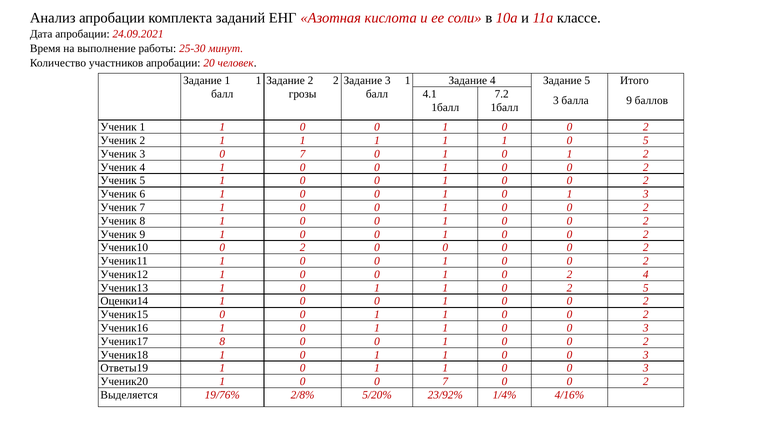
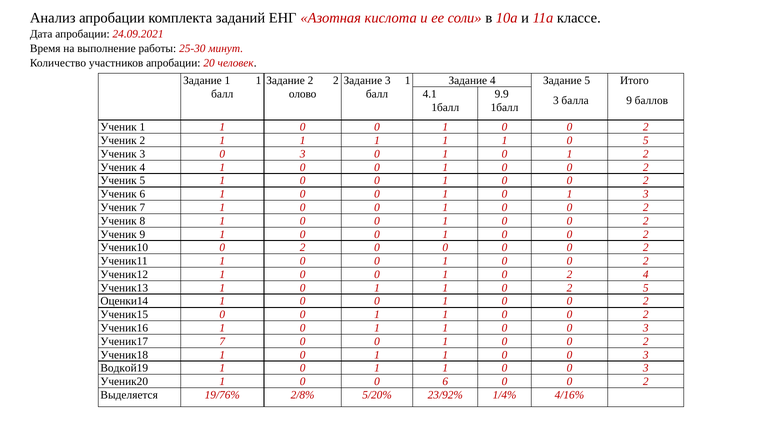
грозы: грозы -> олово
7.2: 7.2 -> 9.9
3 0 7: 7 -> 3
Ученик17 8: 8 -> 7
Ответы19: Ответы19 -> Водкой19
0 0 7: 7 -> 6
